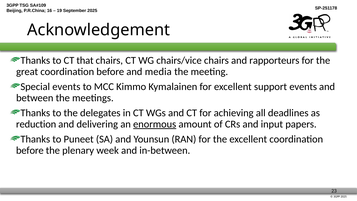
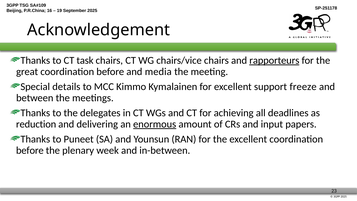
that: that -> task
rapporteurs underline: none -> present
Special events: events -> details
support events: events -> freeze
